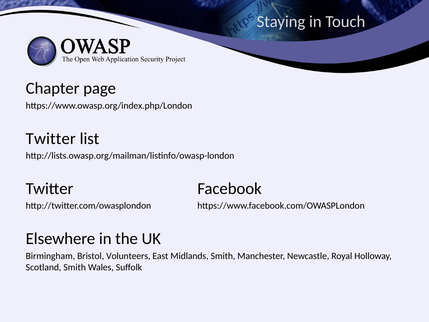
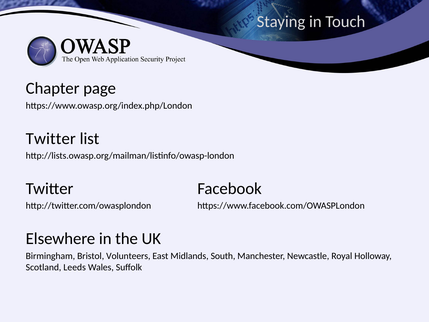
Midlands Smith: Smith -> South
Scotland Smith: Smith -> Leeds
